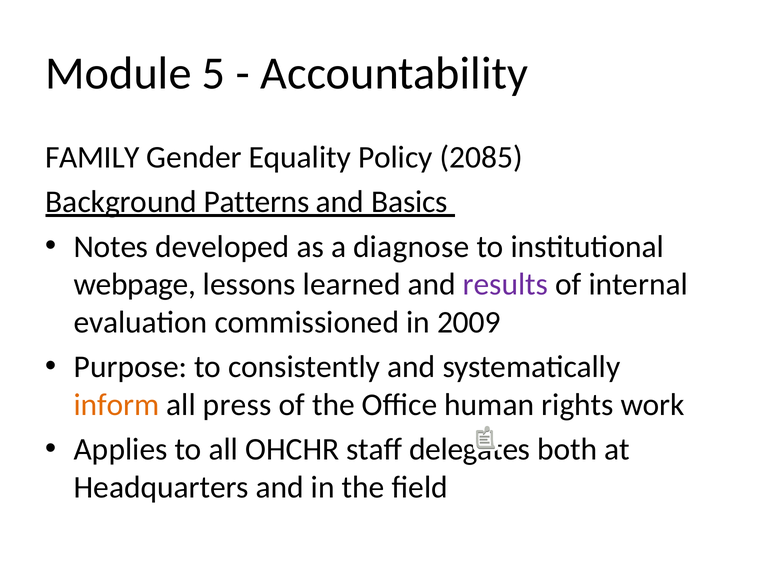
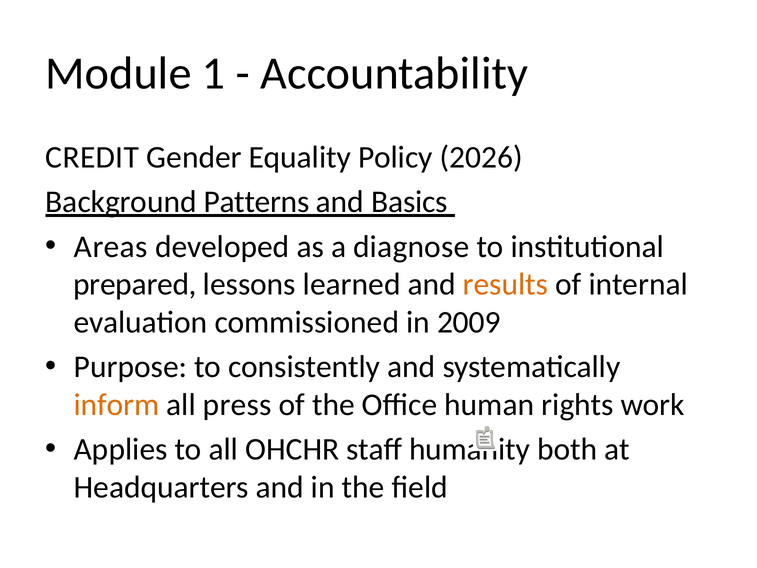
5: 5 -> 1
FAMILY: FAMILY -> CREDIT
2085: 2085 -> 2026
Notes: Notes -> Areas
webpage: webpage -> prepared
results colour: purple -> orange
delegates: delegates -> humanity
